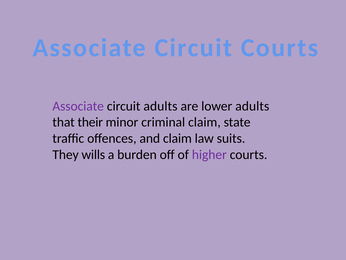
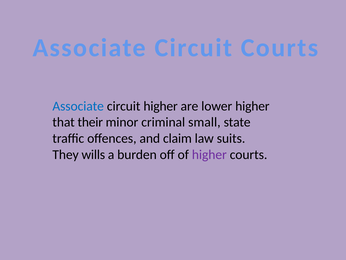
Associate at (78, 106) colour: purple -> blue
circuit adults: adults -> higher
lower adults: adults -> higher
criminal claim: claim -> small
